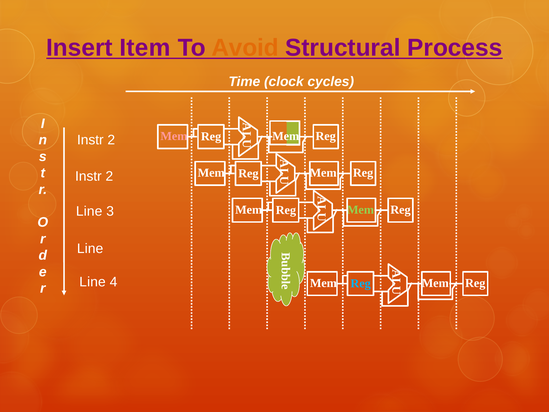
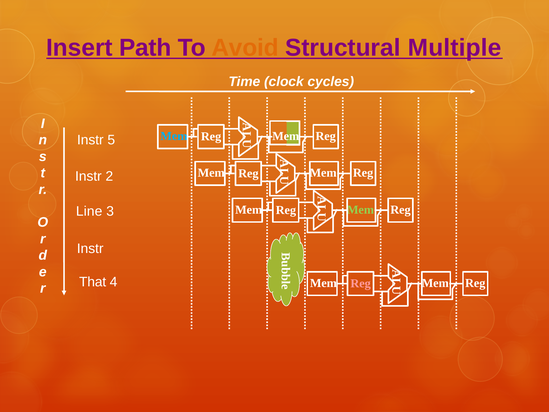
Item: Item -> Path
Process: Process -> Multiple
Mem at (174, 136) colour: pink -> light blue
2 at (111, 140): 2 -> 5
Line at (90, 249): Line -> Instr
Line at (93, 282): Line -> That
Reg at (361, 283) colour: light blue -> pink
